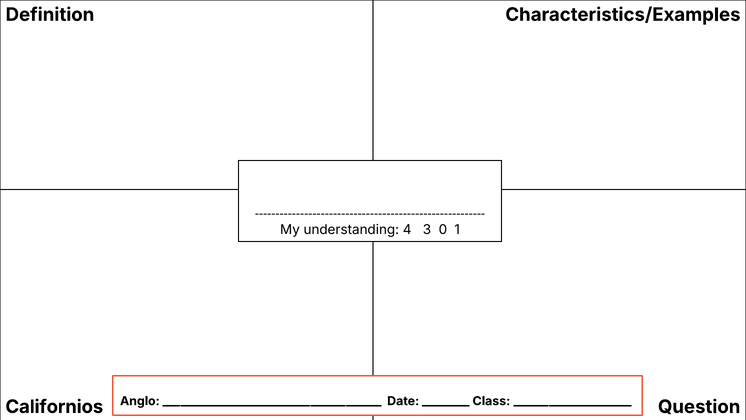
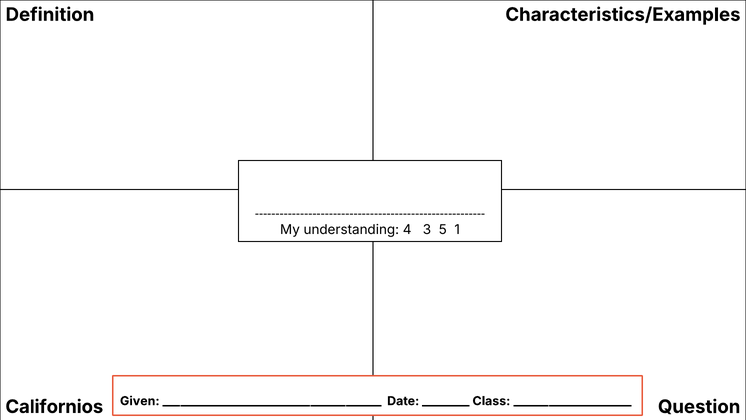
0: 0 -> 5
Anglo: Anglo -> Given
